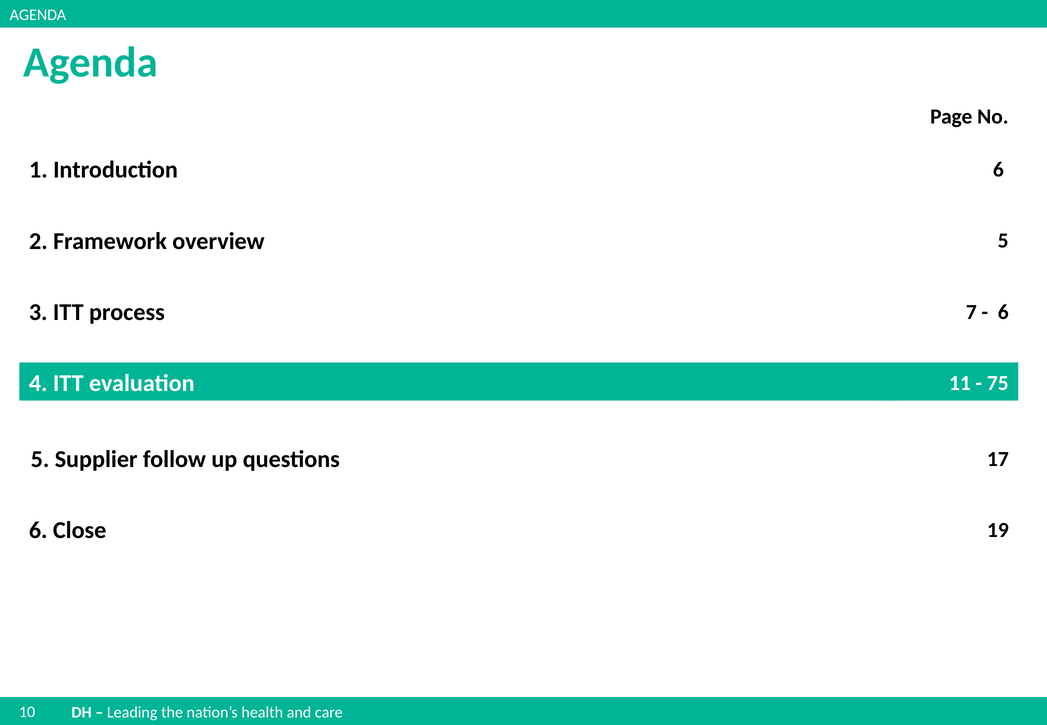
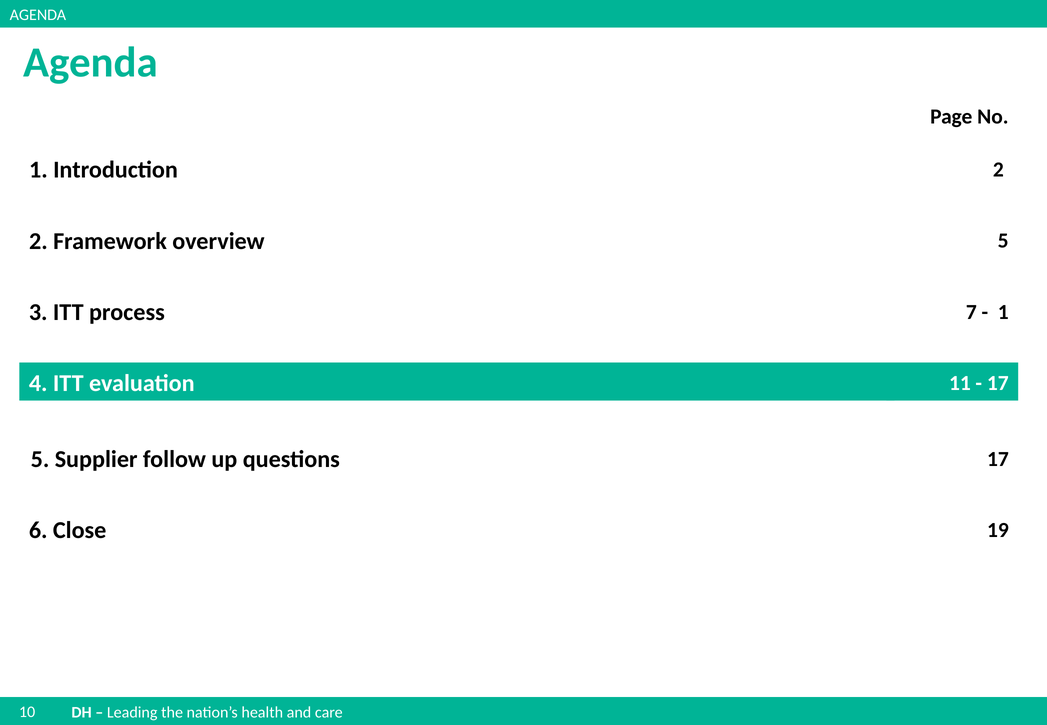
Introduction 6: 6 -> 2
6 at (1003, 312): 6 -> 1
75 at (998, 383): 75 -> 17
